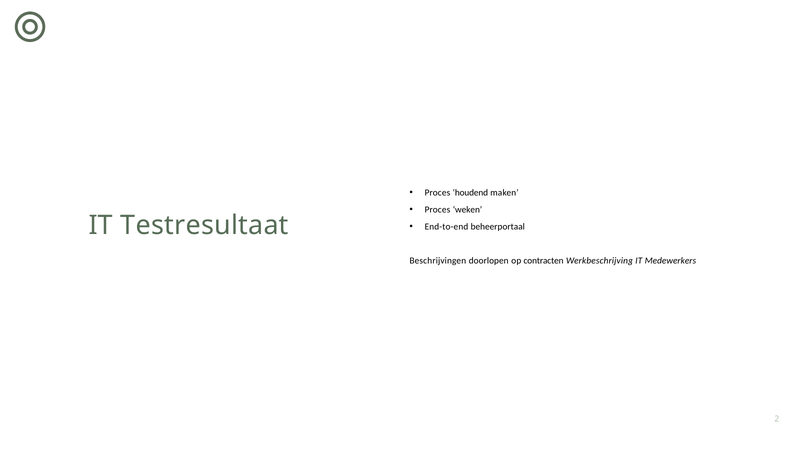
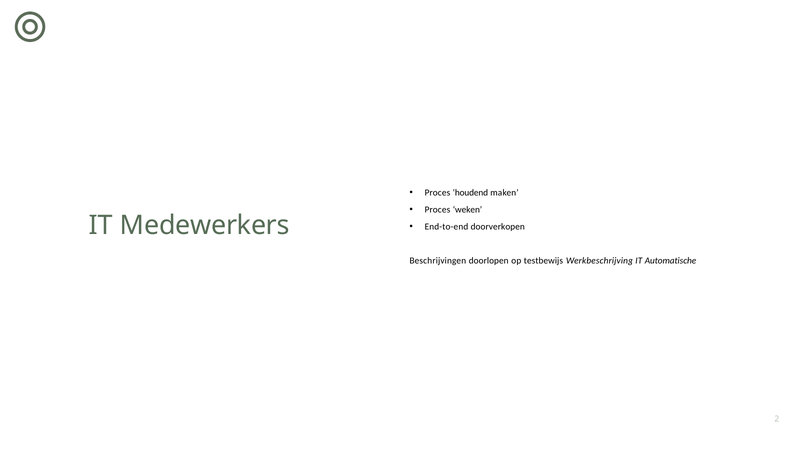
Testresultaat: Testresultaat -> Medewerkers
beheerportaal: beheerportaal -> doorverkopen
contracten: contracten -> testbewijs
Medewerkers: Medewerkers -> Automatische
